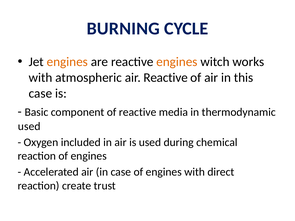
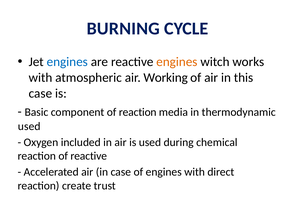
engines at (67, 62) colour: orange -> blue
air Reactive: Reactive -> Working
of reactive: reactive -> reaction
reaction of engines: engines -> reactive
